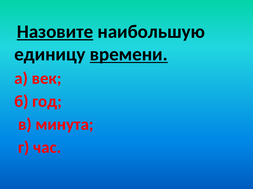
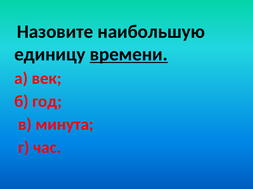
Назовите underline: present -> none
